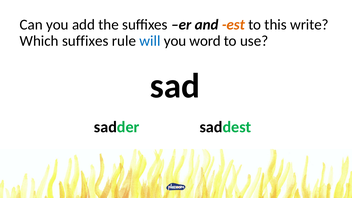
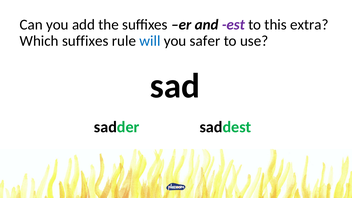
est colour: orange -> purple
write: write -> extra
word: word -> safer
